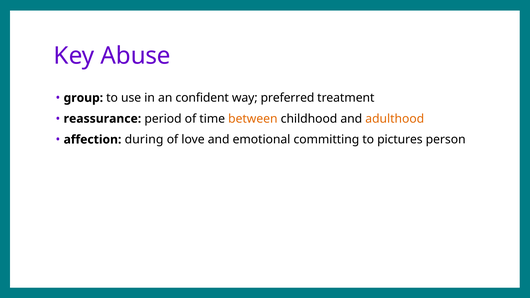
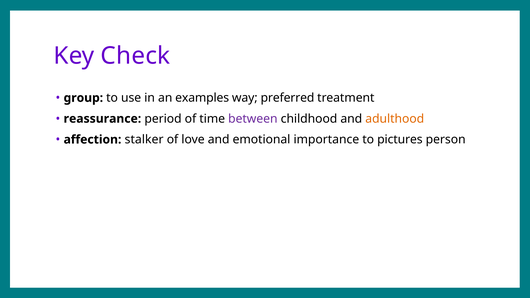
Abuse: Abuse -> Check
confident: confident -> examples
between colour: orange -> purple
during: during -> stalker
committing: committing -> importance
